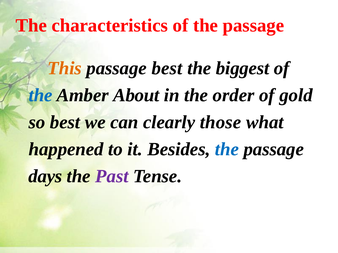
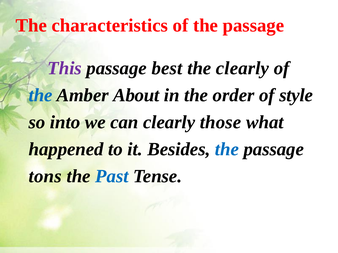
This colour: orange -> purple
the biggest: biggest -> clearly
gold: gold -> style
so best: best -> into
days: days -> tons
Past colour: purple -> blue
